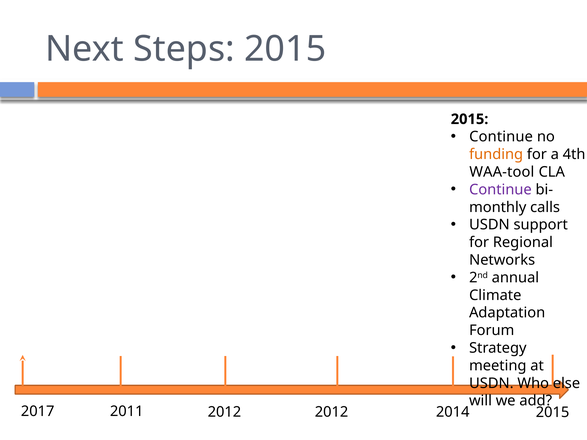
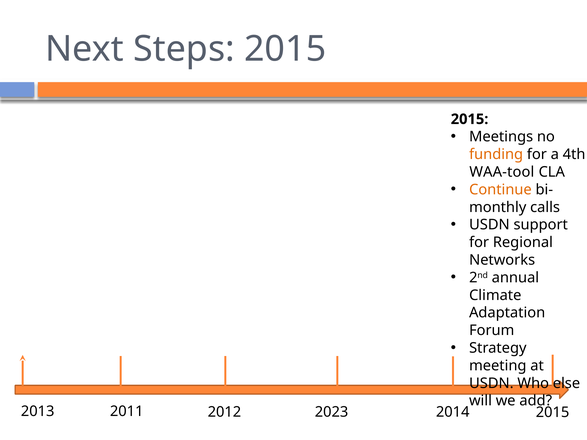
Continue at (501, 137): Continue -> Meetings
Continue at (500, 190) colour: purple -> orange
2017: 2017 -> 2013
2012 2012: 2012 -> 2023
